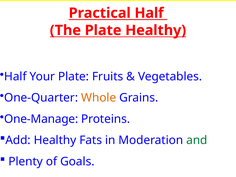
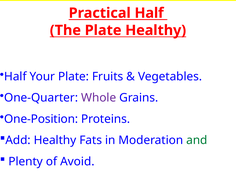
Whole colour: orange -> purple
One-Manage: One-Manage -> One-Position
Goals: Goals -> Avoid
